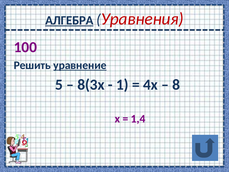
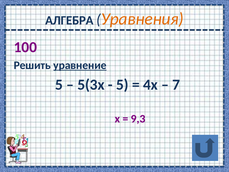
АЛГЕБРА underline: present -> none
Уравнения colour: red -> orange
8(3х: 8(3х -> 5(3х
1 at (122, 85): 1 -> 5
8: 8 -> 7
1,4: 1,4 -> 9,3
